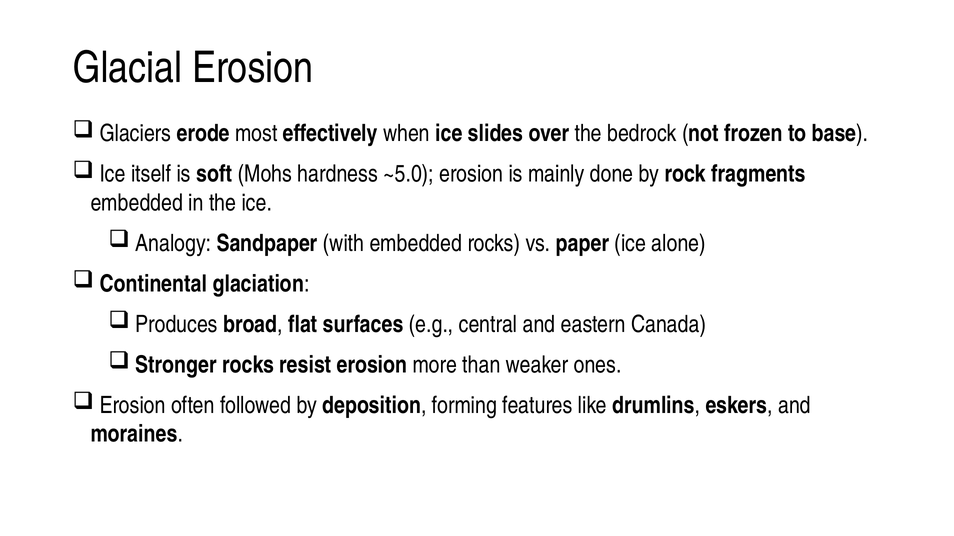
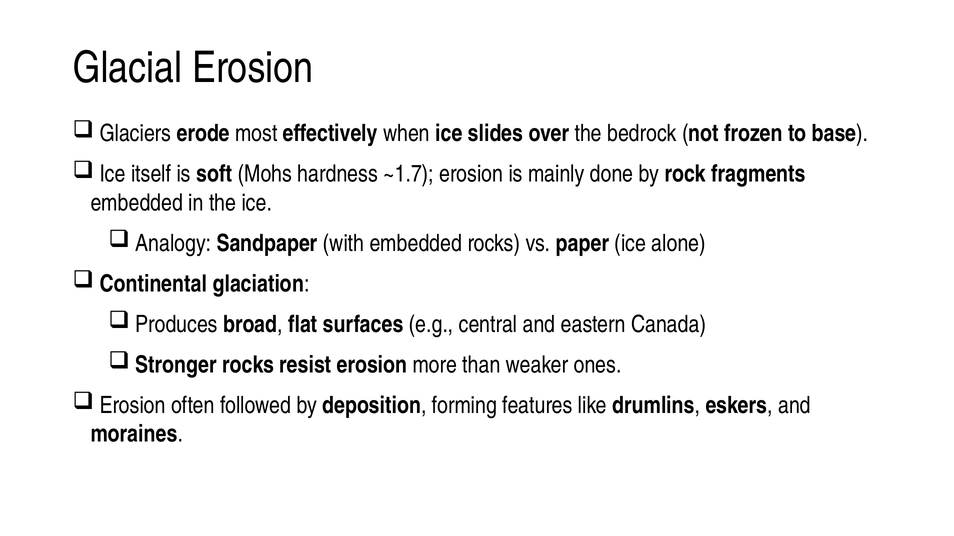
~5.0: ~5.0 -> ~1.7
